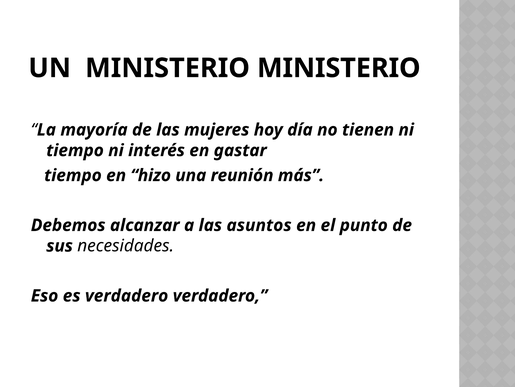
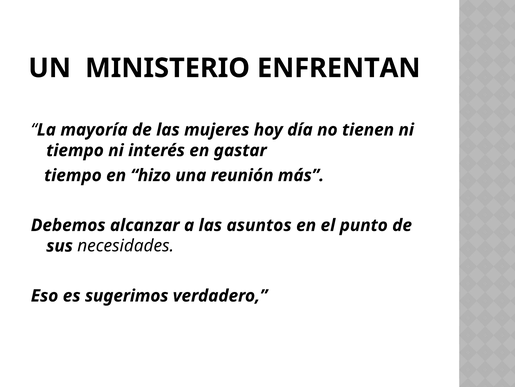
MINISTERIO MINISTERIO: MINISTERIO -> ENFRENTAN
es verdadero: verdadero -> sugerimos
